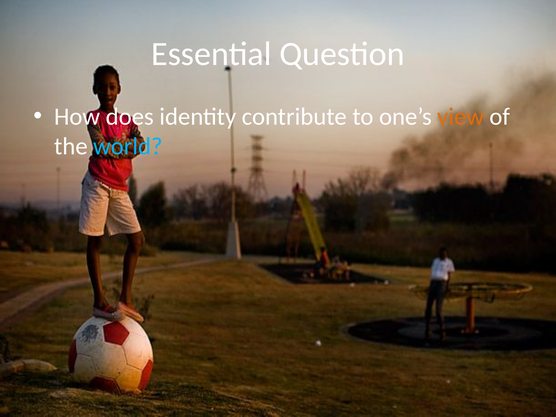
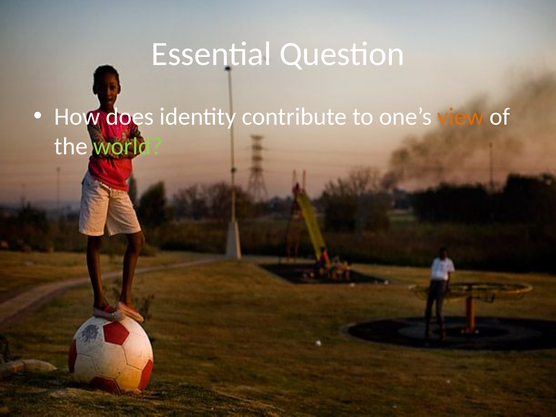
world colour: light blue -> light green
